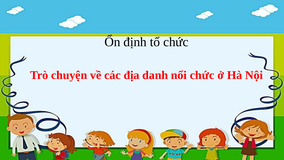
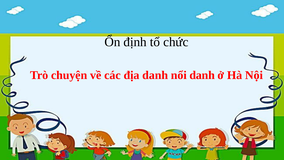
nổi chức: chức -> danh
